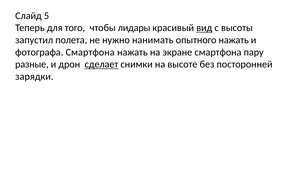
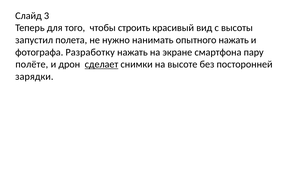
5: 5 -> 3
лидары: лидары -> строить
вид underline: present -> none
фотографа Смартфона: Смартфона -> Разработку
разные: разные -> полёте
